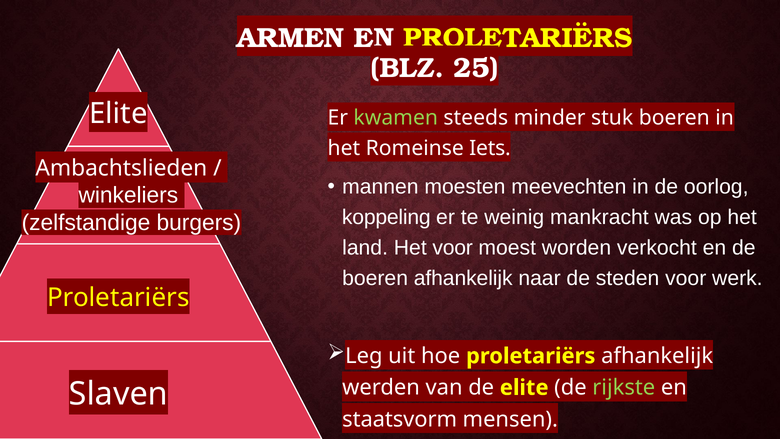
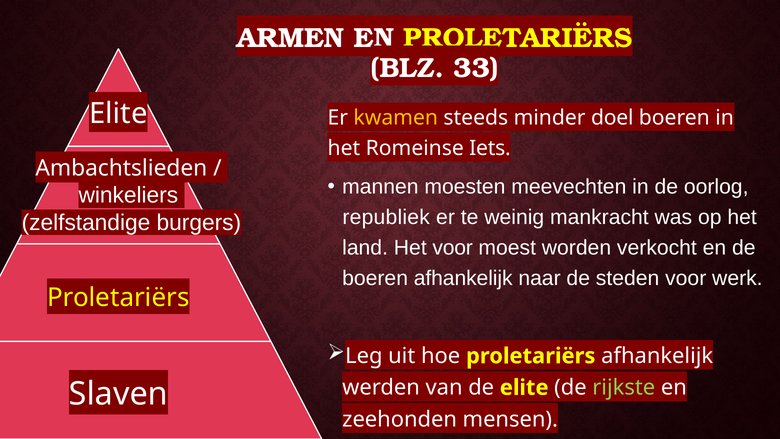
25: 25 -> 33
kwamen colour: light green -> yellow
stuk: stuk -> doel
koppeling: koppeling -> republiek
staatsvorm: staatsvorm -> zeehonden
